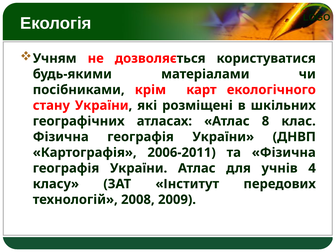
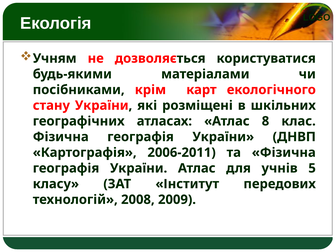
4: 4 -> 5
